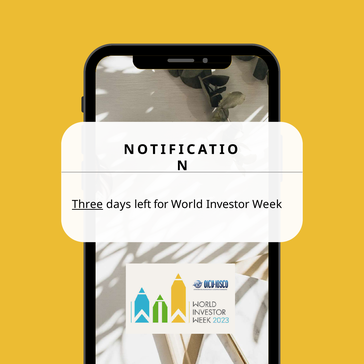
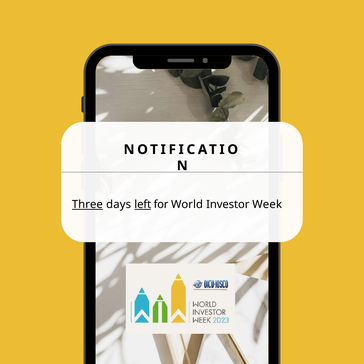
left underline: none -> present
